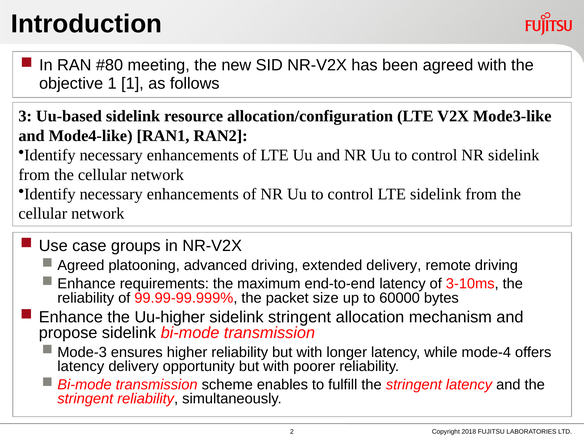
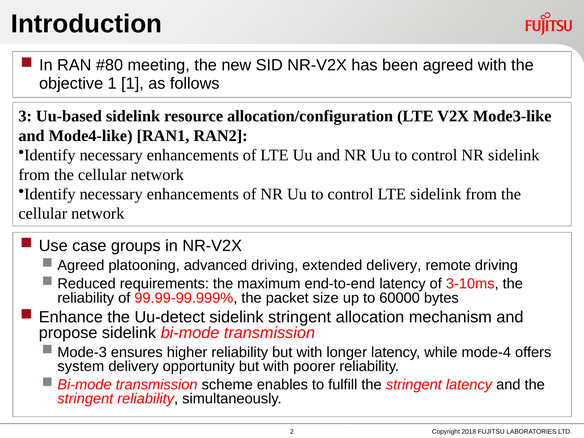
Enhance at (86, 284): Enhance -> Reduced
Uu-higher: Uu-higher -> Uu-detect
latency at (81, 366): latency -> system
